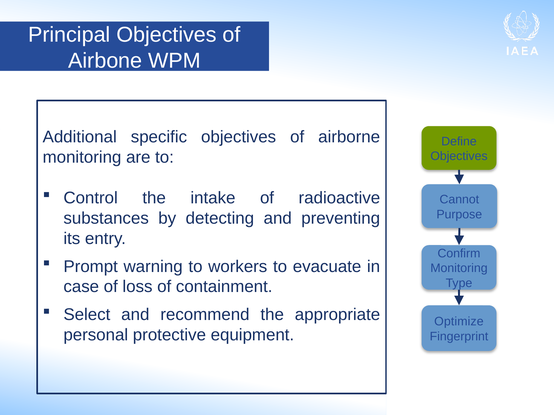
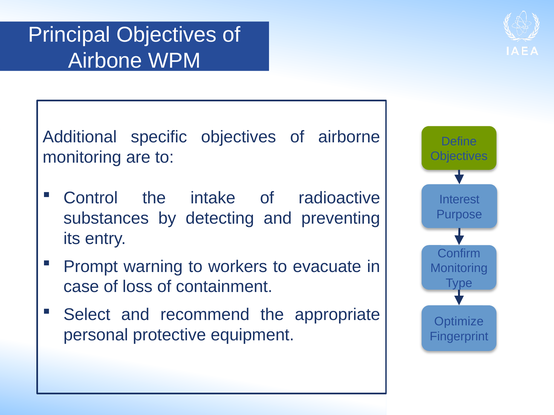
Cannot: Cannot -> Interest
